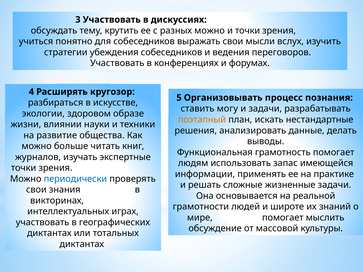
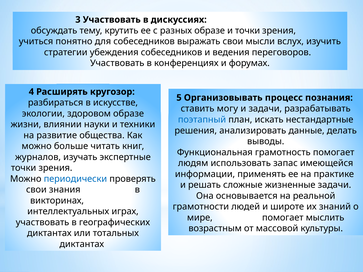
разных можно: можно -> образе
поэтапный colour: orange -> blue
обсуждение: обсуждение -> возрастным
